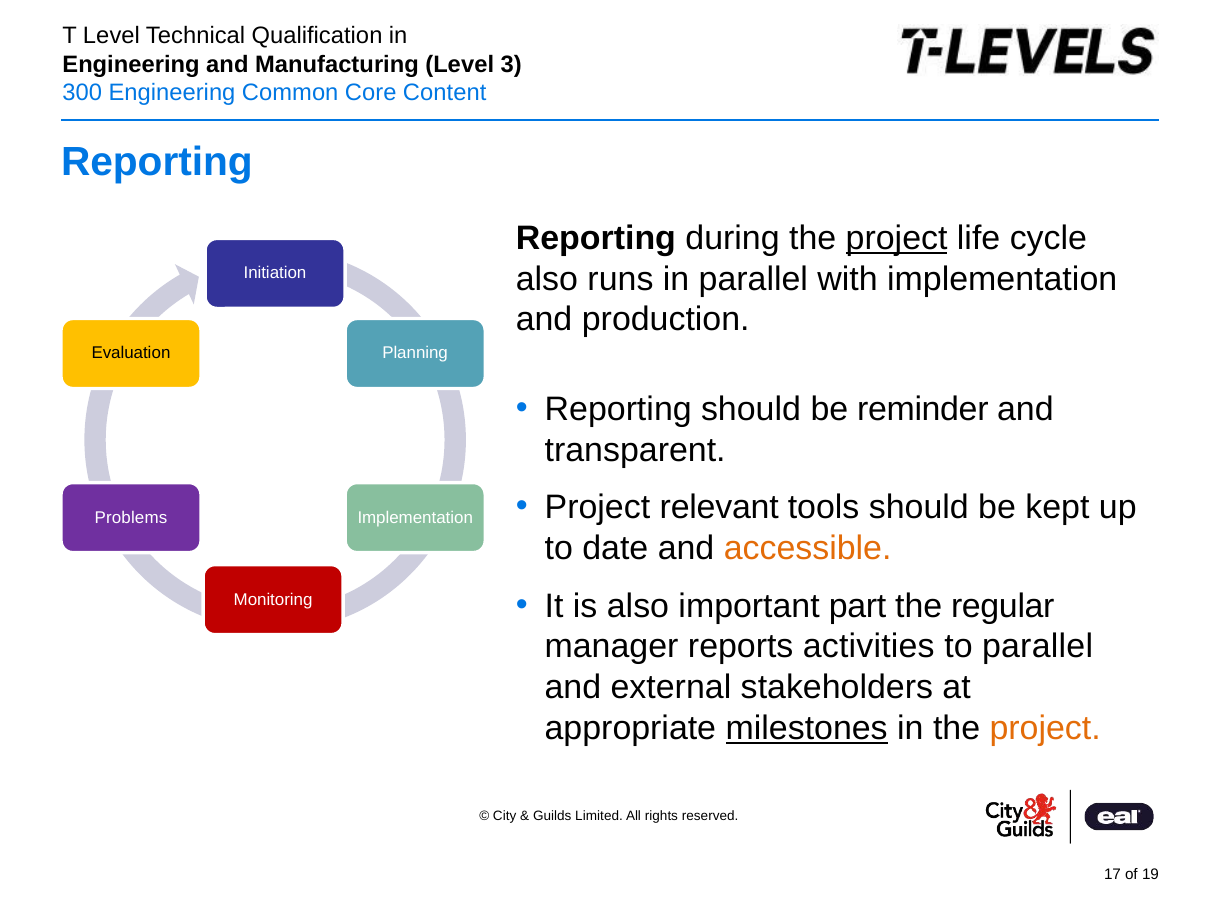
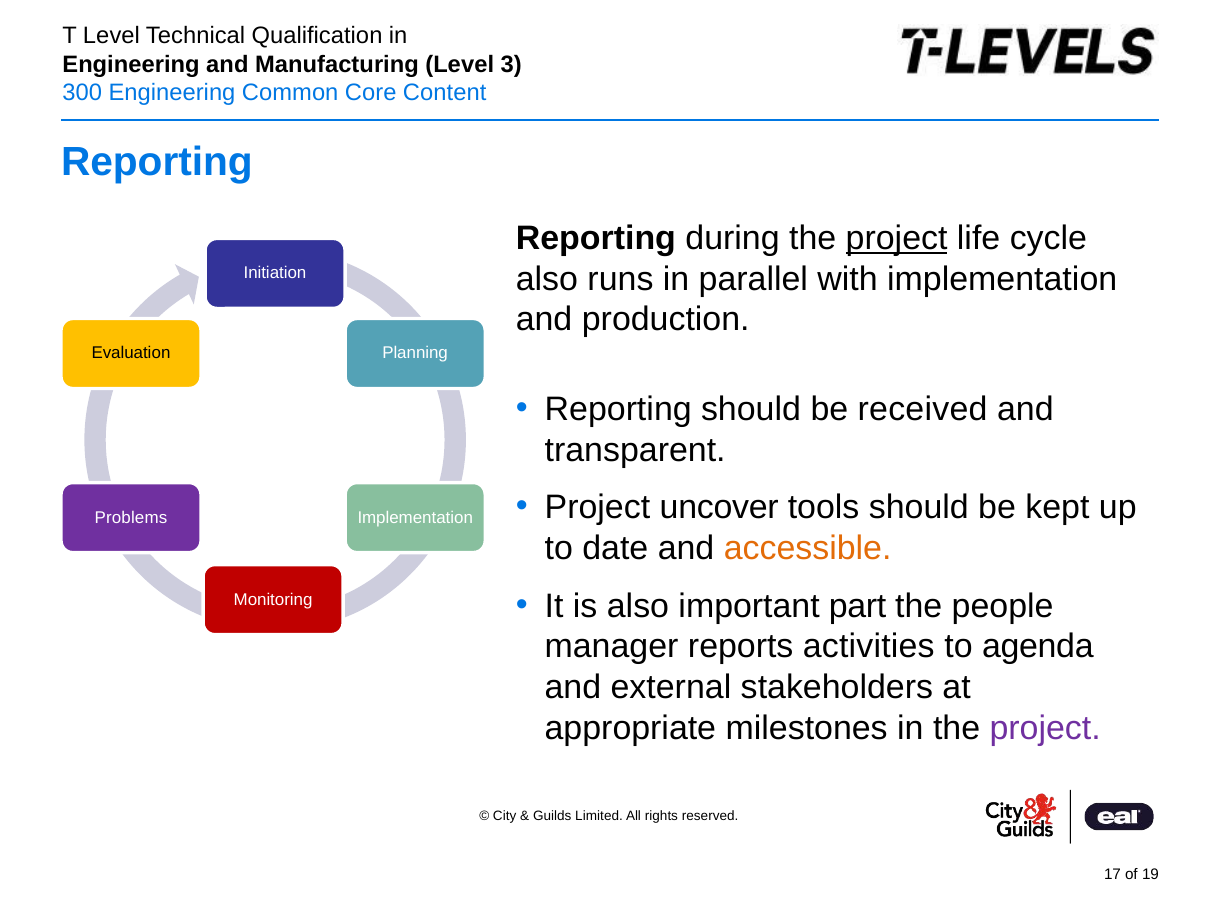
reminder: reminder -> received
relevant: relevant -> uncover
regular: regular -> people
to parallel: parallel -> agenda
milestones underline: present -> none
project at (1045, 728) colour: orange -> purple
